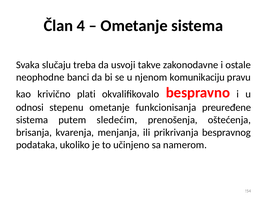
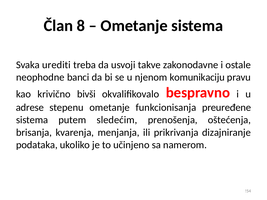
4: 4 -> 8
slučaju: slučaju -> urediti
plati: plati -> bivši
odnosi: odnosi -> adrese
bespravnog: bespravnog -> dizajniranje
